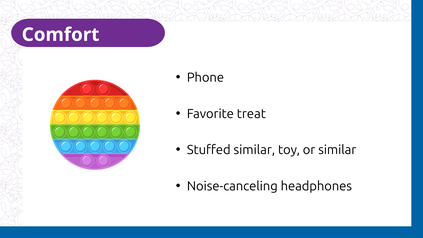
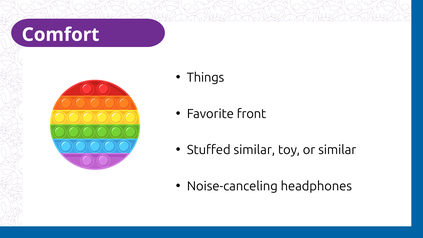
Phone: Phone -> Things
treat: treat -> front
